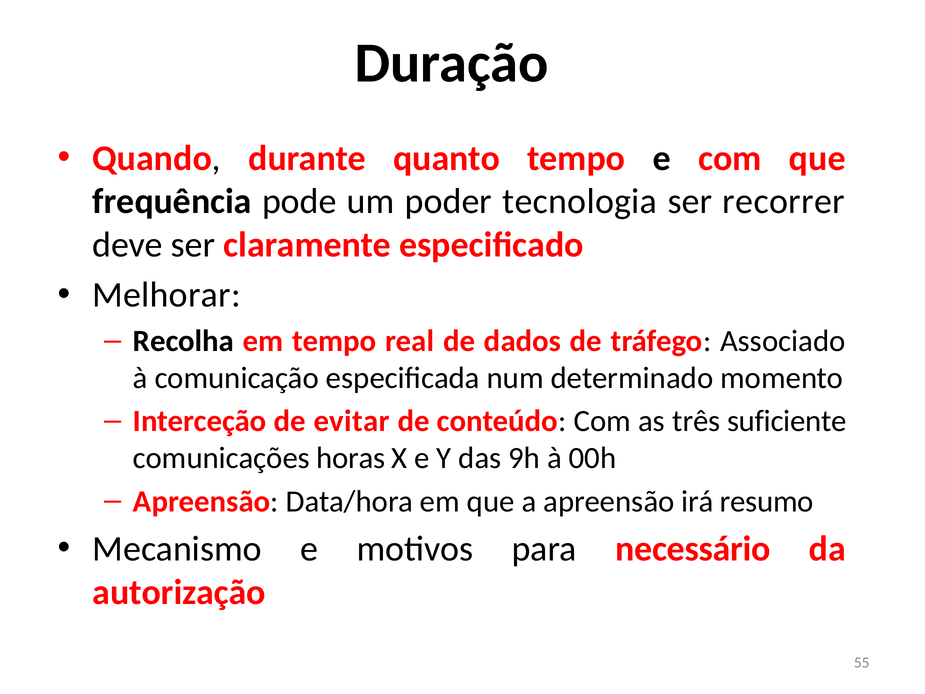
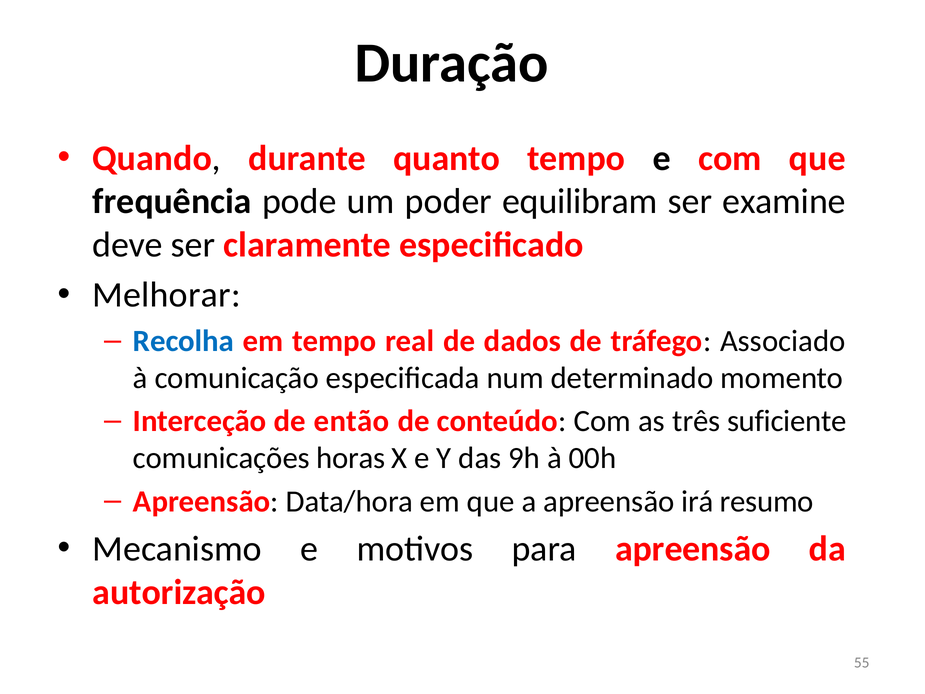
tecnologia: tecnologia -> equilibram
recorrer: recorrer -> examine
Recolha colour: black -> blue
evitar: evitar -> então
para necessário: necessário -> apreensão
